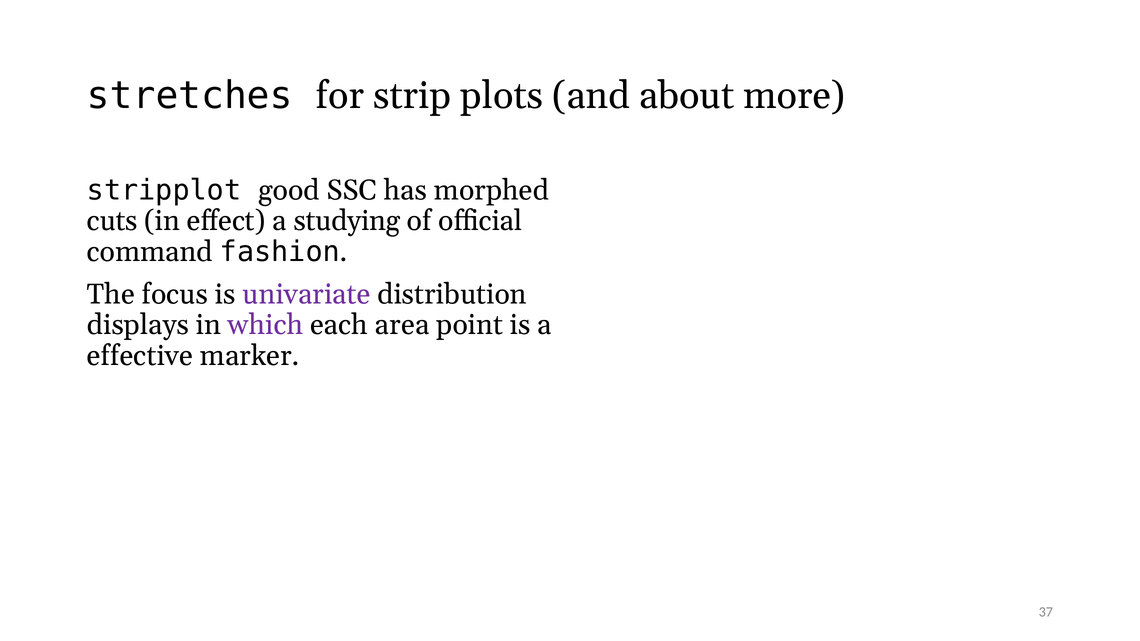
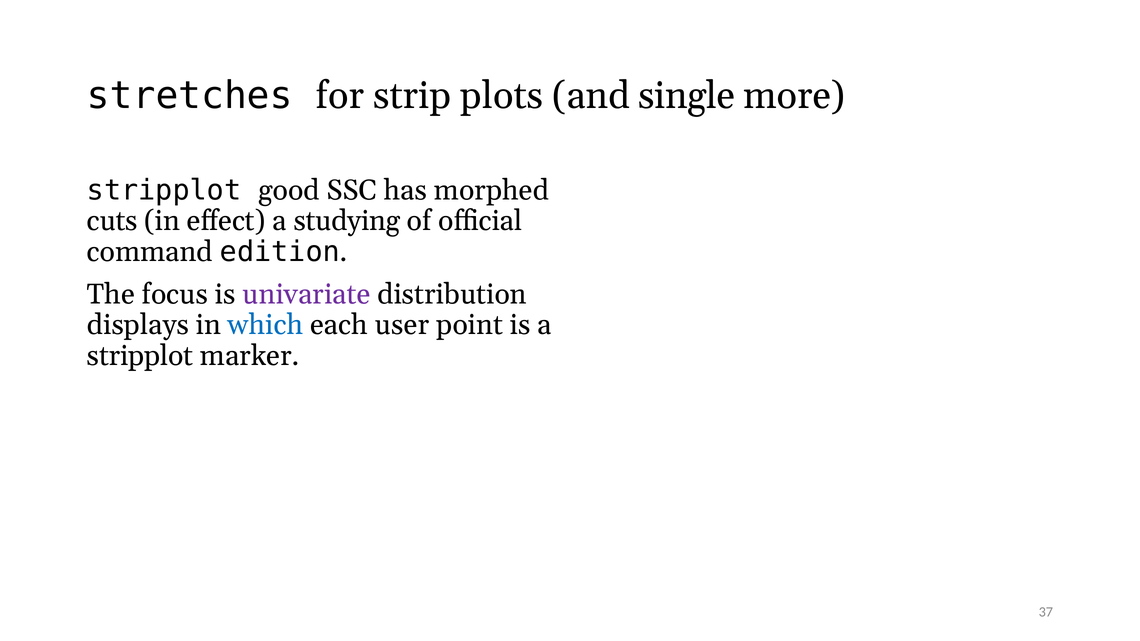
about: about -> single
fashion: fashion -> edition
which colour: purple -> blue
area: area -> user
effective at (140, 356): effective -> stripplot
